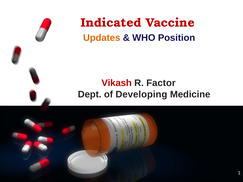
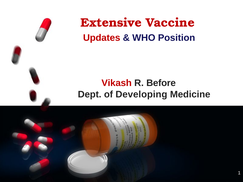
Indicated: Indicated -> Extensive
Updates colour: orange -> red
Factor: Factor -> Before
